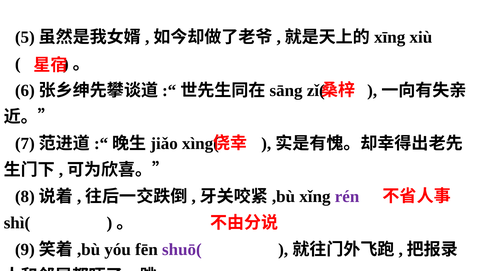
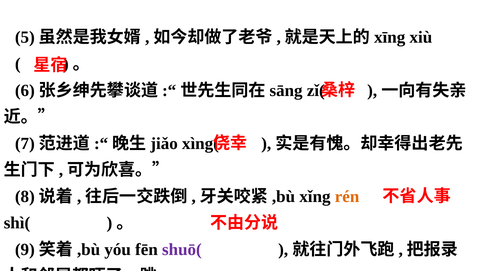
rén colour: purple -> orange
